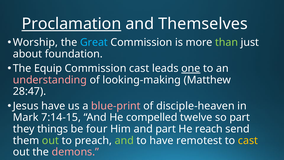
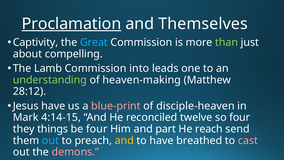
Worship: Worship -> Captivity
foundation: foundation -> compelling
Equip: Equip -> Lamb
Commission cast: cast -> into
one underline: present -> none
understanding colour: pink -> light green
looking-making: looking-making -> heaven-making
28:47: 28:47 -> 28:12
7:14-15: 7:14-15 -> 4:14-15
compelled: compelled -> reconciled
so part: part -> four
out at (50, 140) colour: light green -> light blue
and at (124, 140) colour: light green -> yellow
remotest: remotest -> breathed
cast at (248, 140) colour: yellow -> pink
